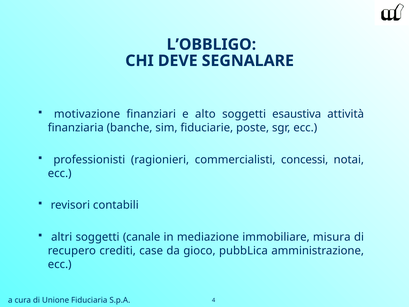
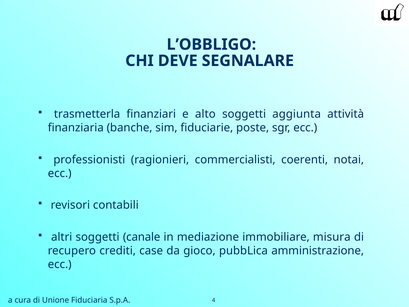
motivazione: motivazione -> trasmetterla
esaustiva: esaustiva -> aggiunta
concessi: concessi -> coerenti
